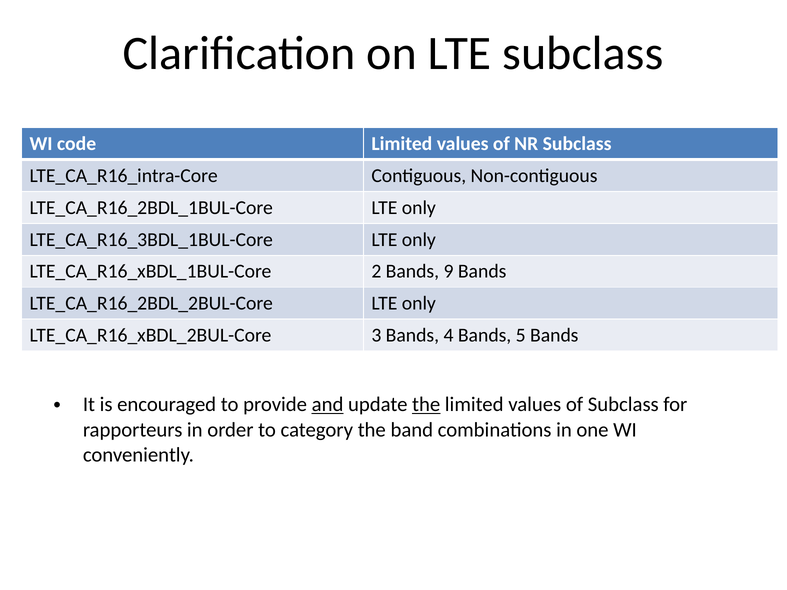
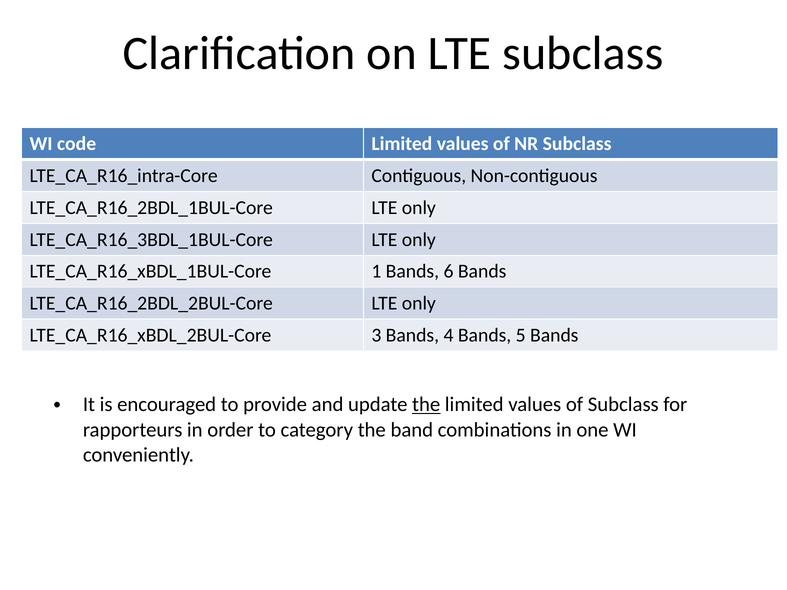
2: 2 -> 1
9: 9 -> 6
and underline: present -> none
